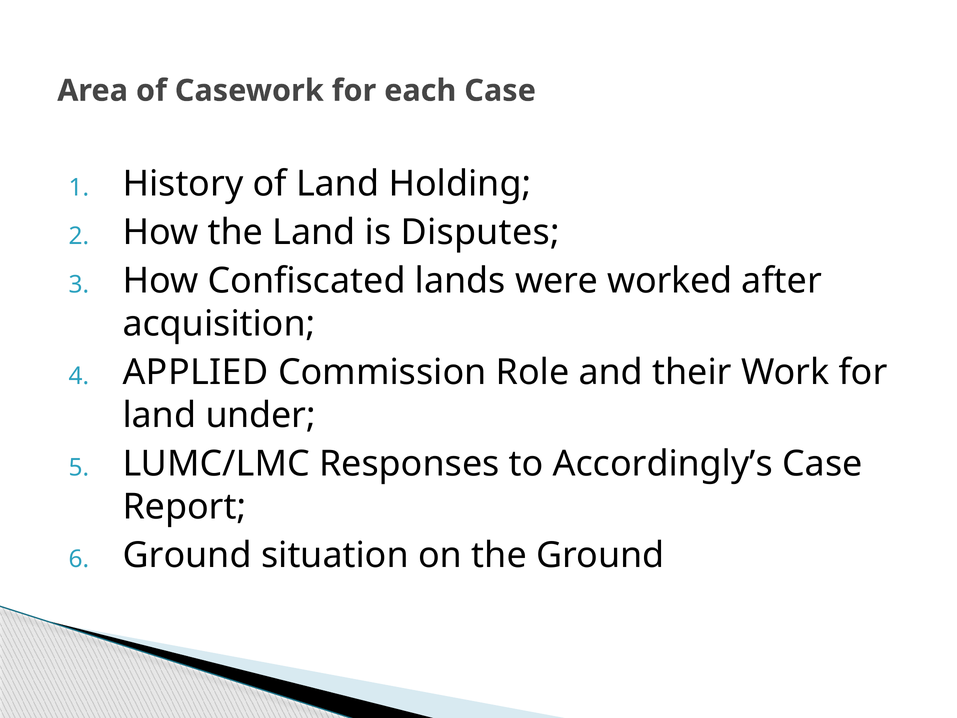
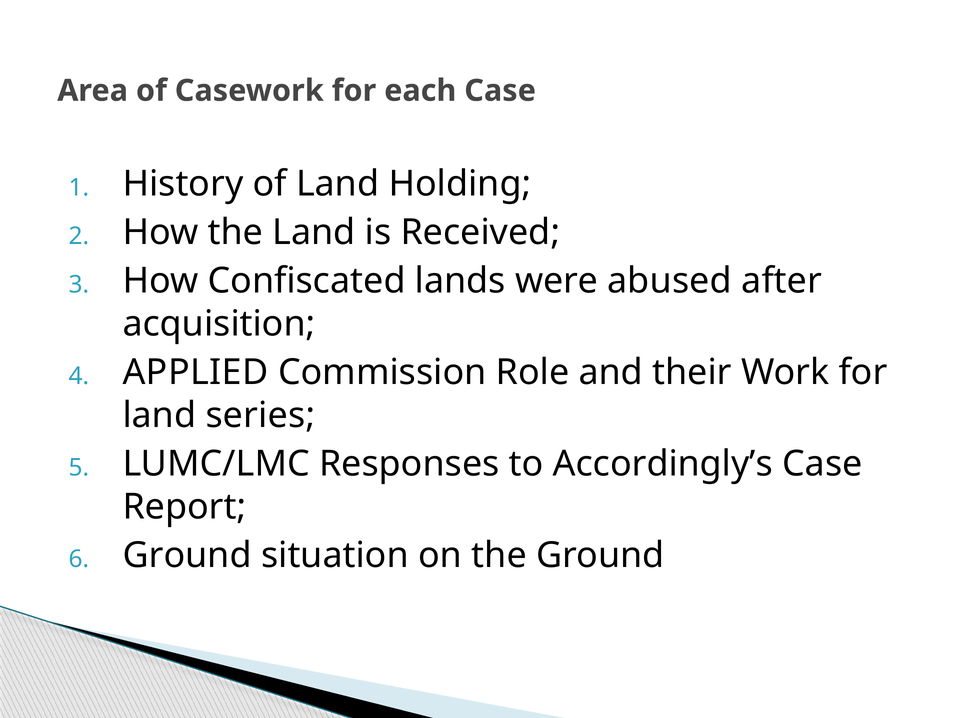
Disputes: Disputes -> Received
worked: worked -> abused
under: under -> series
